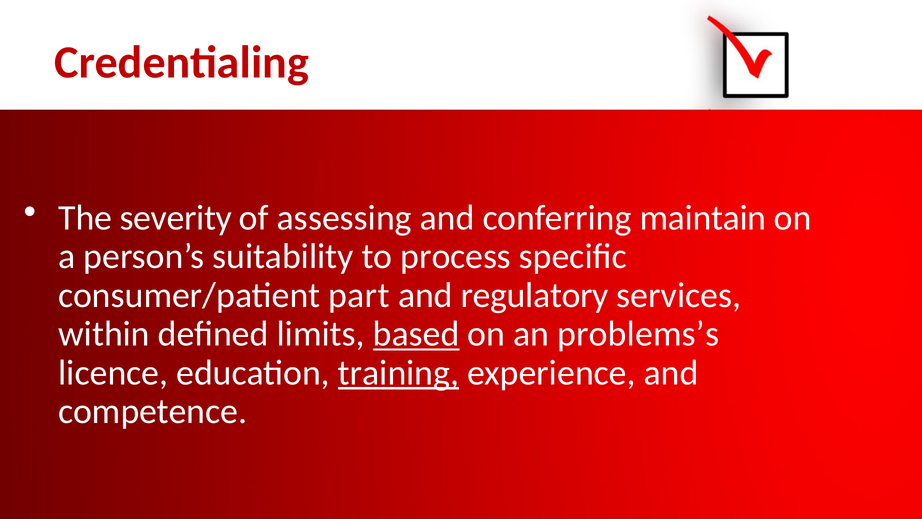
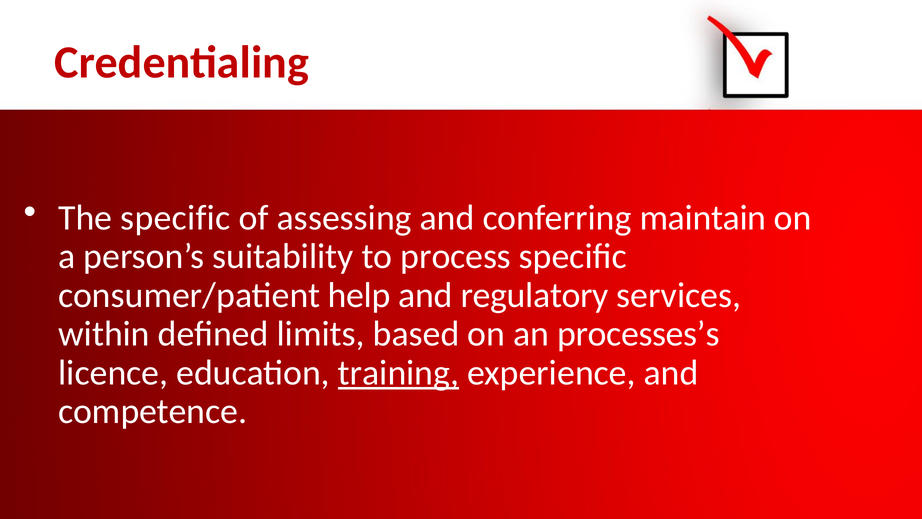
The severity: severity -> specific
part: part -> help
based underline: present -> none
problems’s: problems’s -> processes’s
